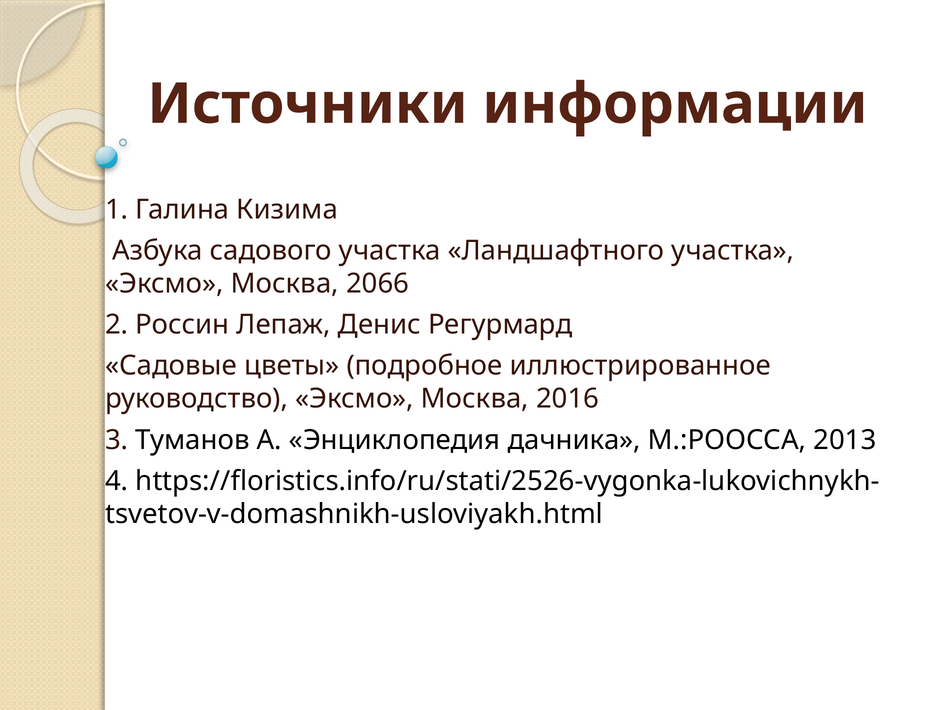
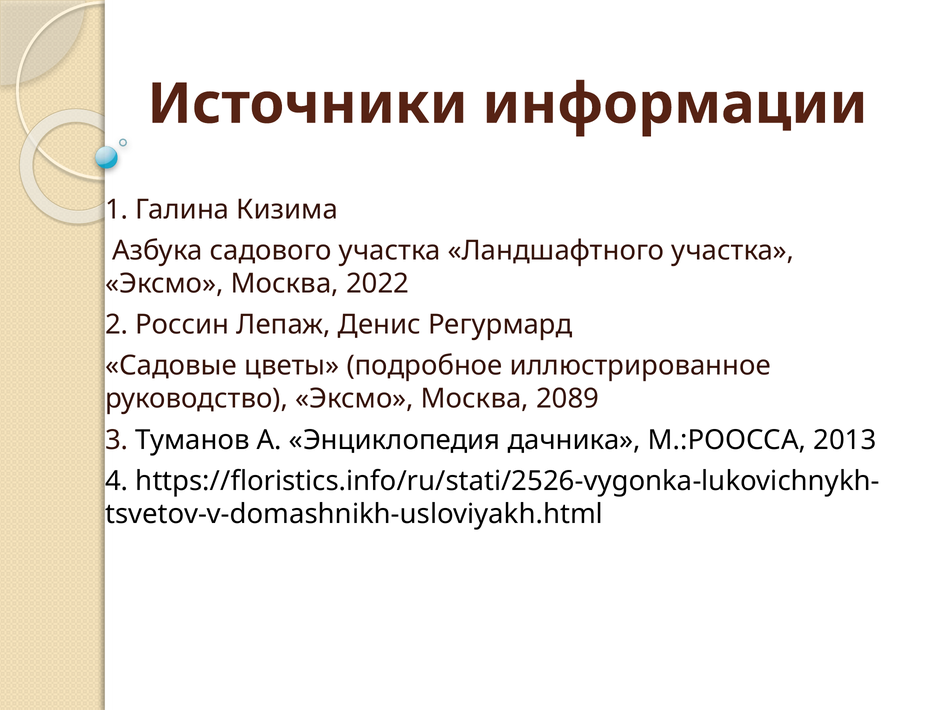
2066: 2066 -> 2022
2016: 2016 -> 2089
